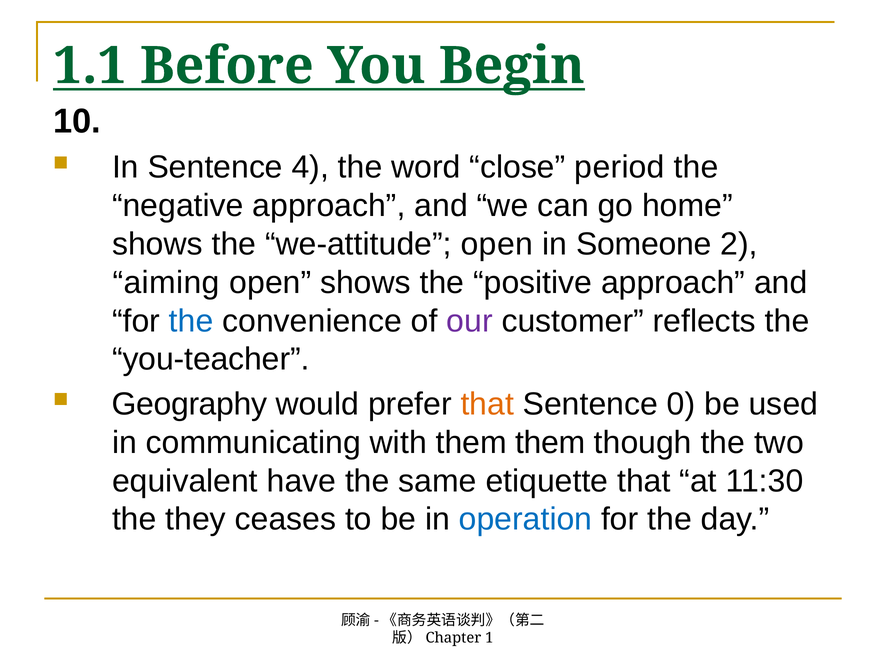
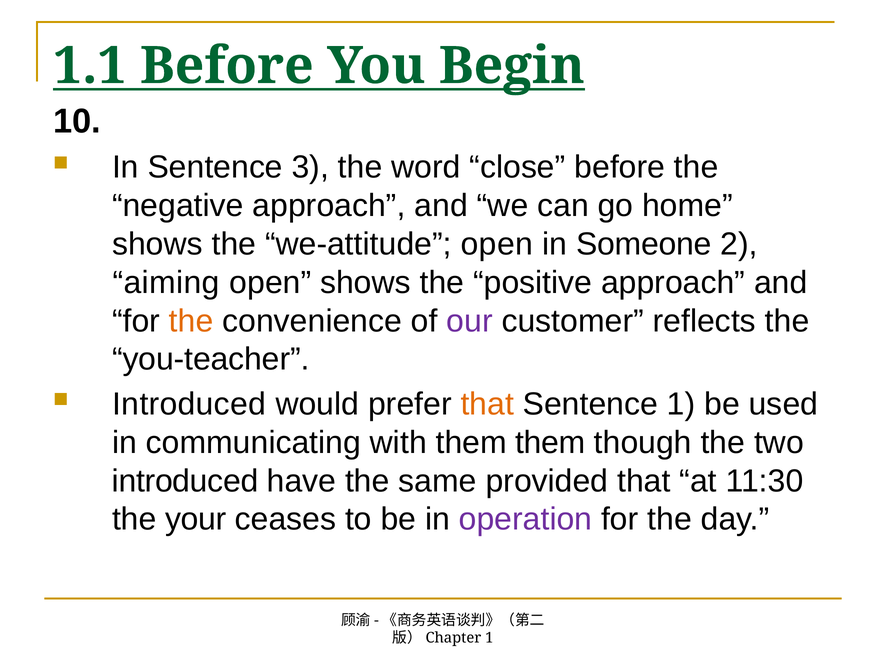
4: 4 -> 3
close period: period -> before
the at (191, 321) colour: blue -> orange
Geography at (190, 404): Geography -> Introduced
Sentence 0: 0 -> 1
equivalent at (185, 481): equivalent -> introduced
etiquette: etiquette -> provided
they: they -> your
operation colour: blue -> purple
